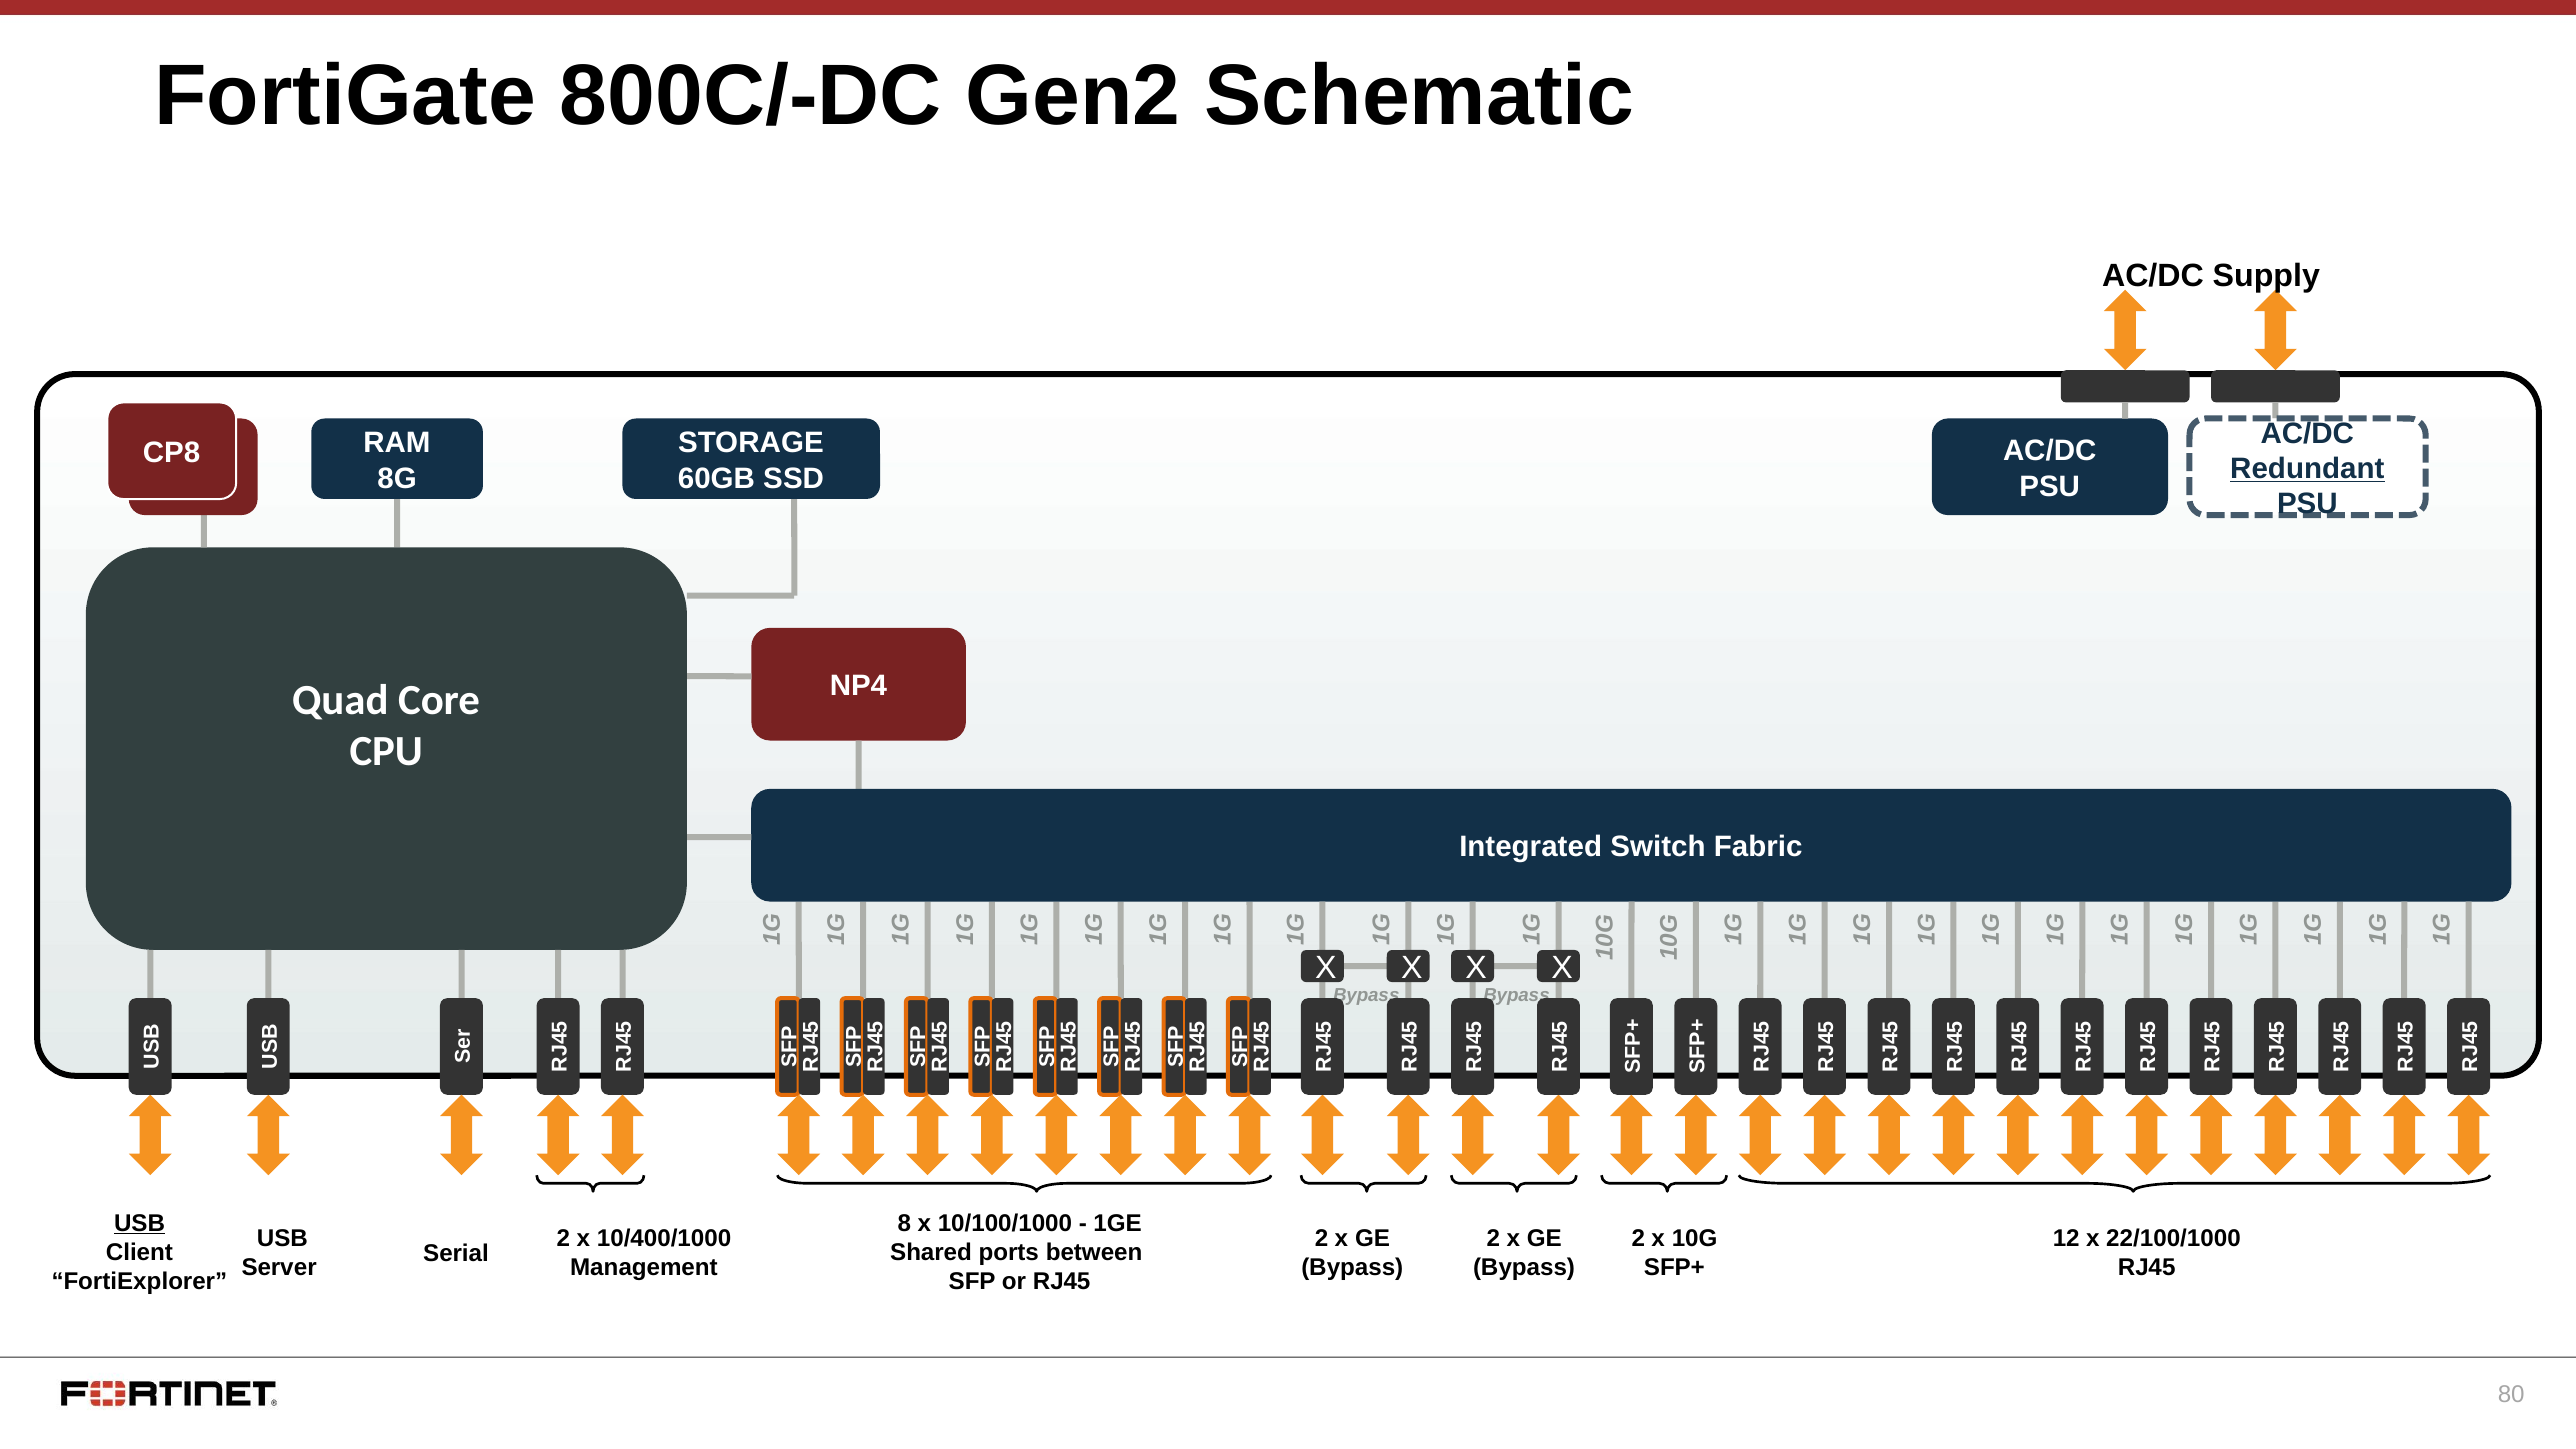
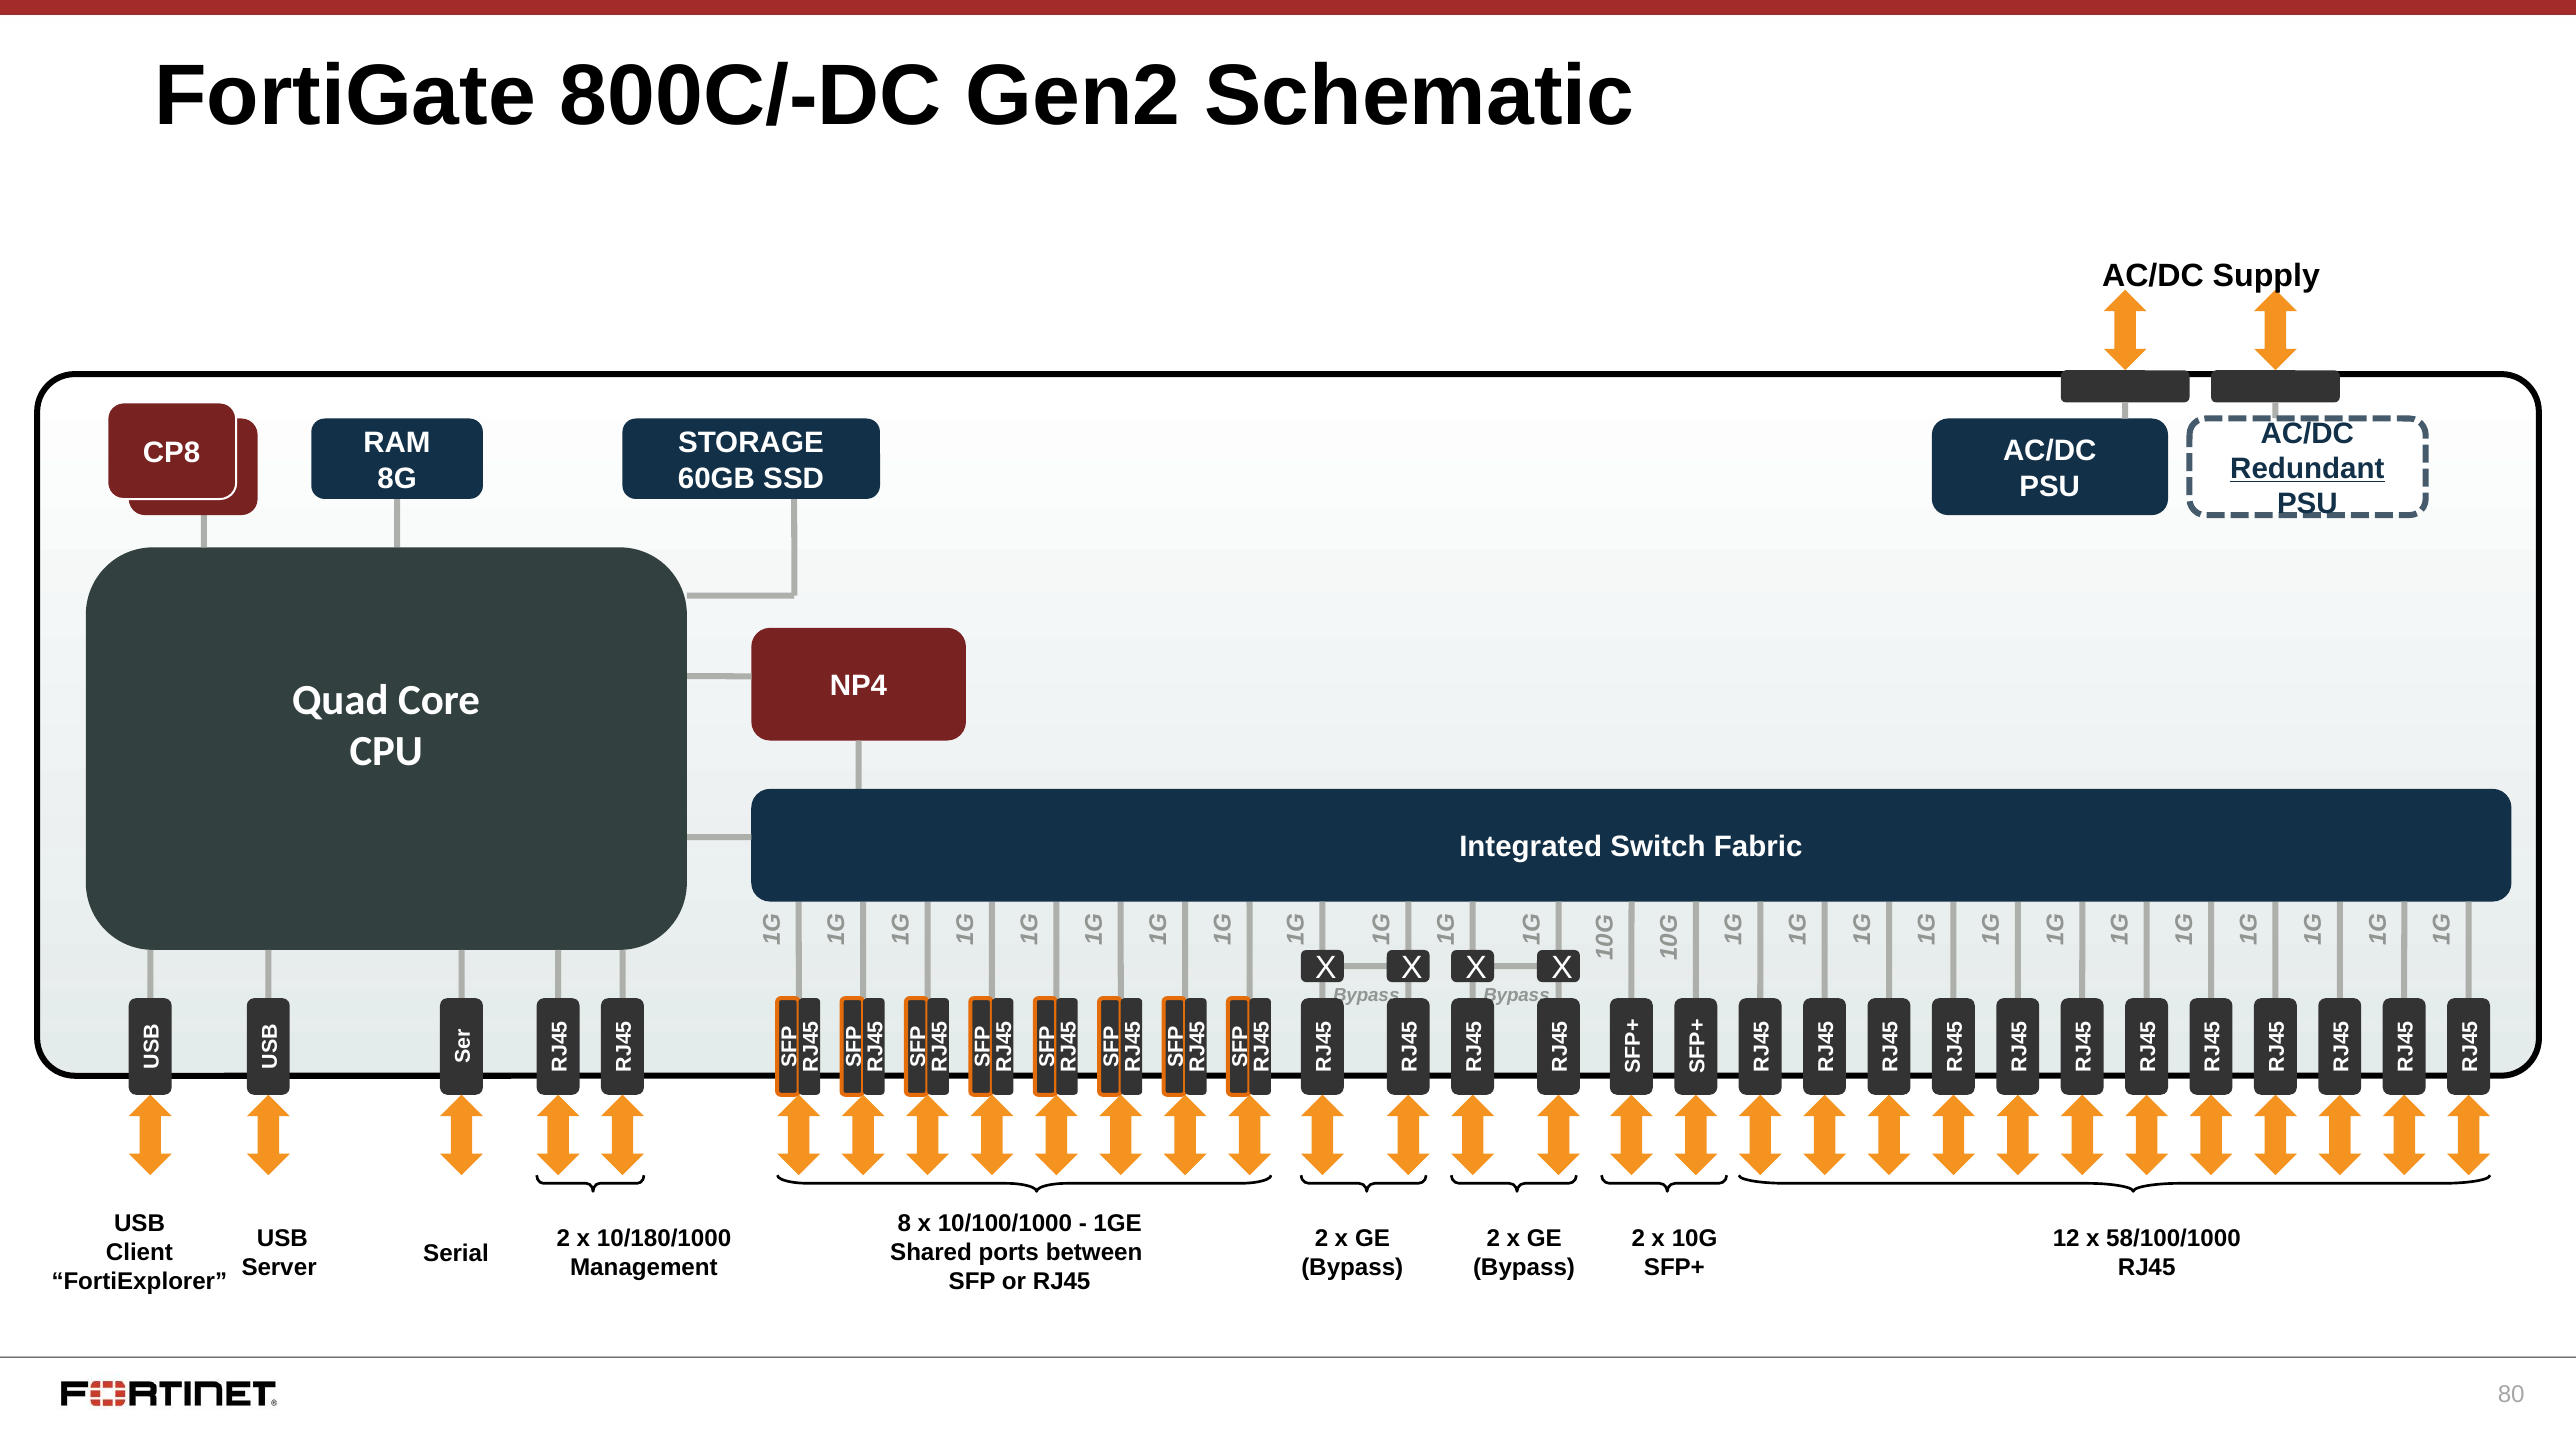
USB at (140, 1223) underline: present -> none
10/400/1000: 10/400/1000 -> 10/180/1000
22/100/1000: 22/100/1000 -> 58/100/1000
